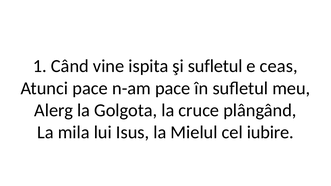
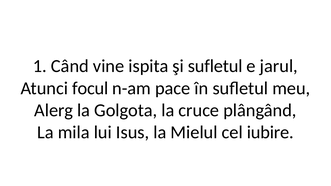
ceas: ceas -> jarul
Atunci pace: pace -> focul
